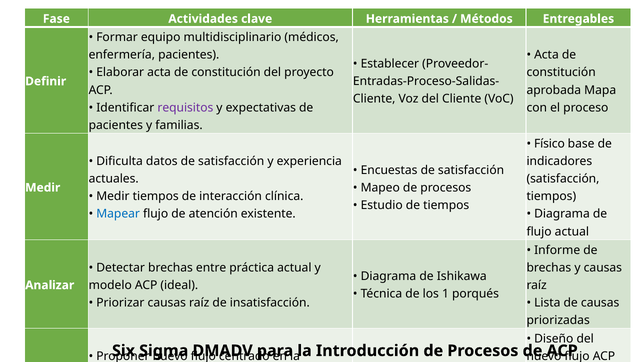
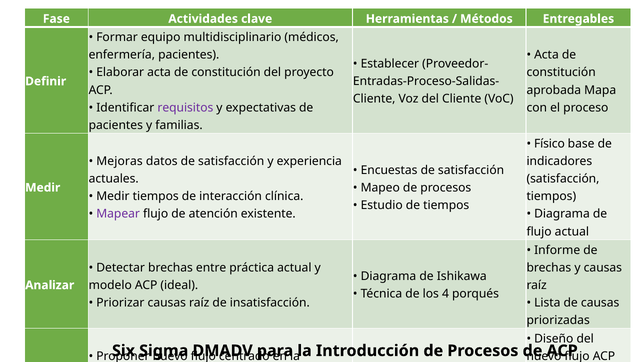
Dificulta: Dificulta -> Mejoras
Mapear colour: blue -> purple
1: 1 -> 4
